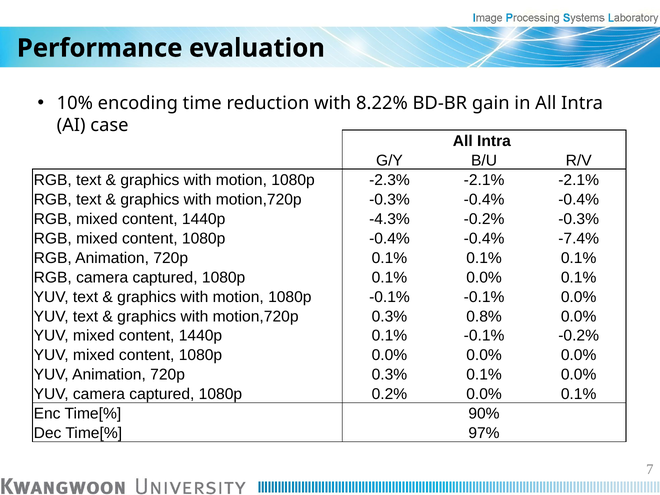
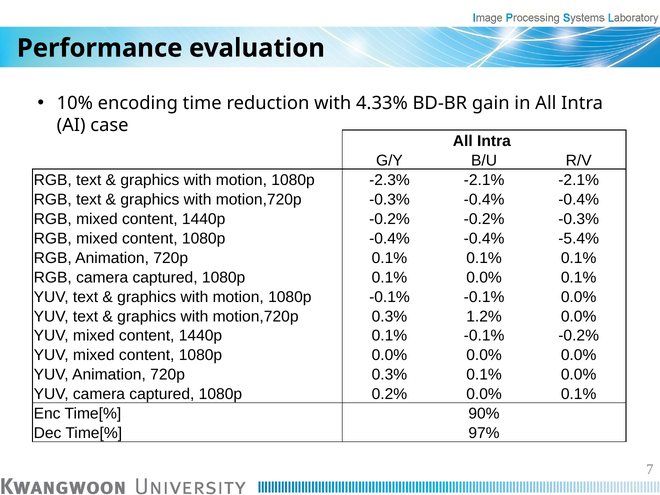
8.22%: 8.22% -> 4.33%
1440p -4.3%: -4.3% -> -0.2%
-7.4%: -7.4% -> -5.4%
0.8%: 0.8% -> 1.2%
